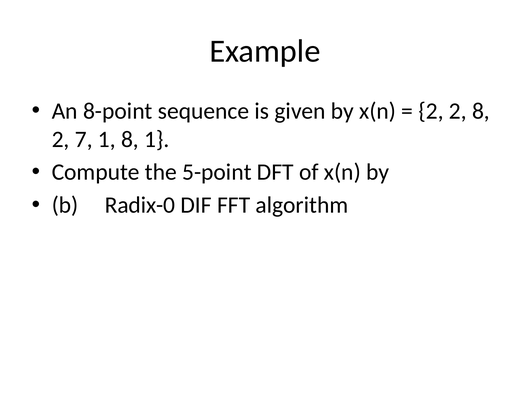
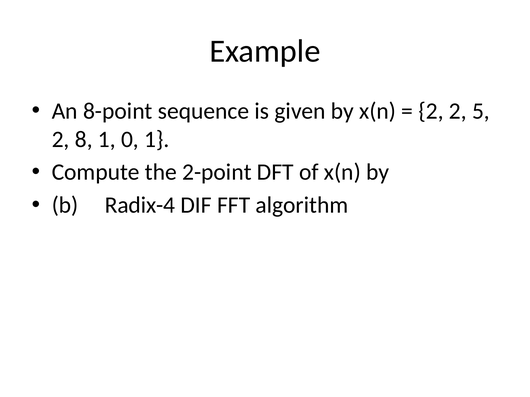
2 8: 8 -> 5
7: 7 -> 8
1 8: 8 -> 0
5-point: 5-point -> 2-point
Radix-0: Radix-0 -> Radix-4
